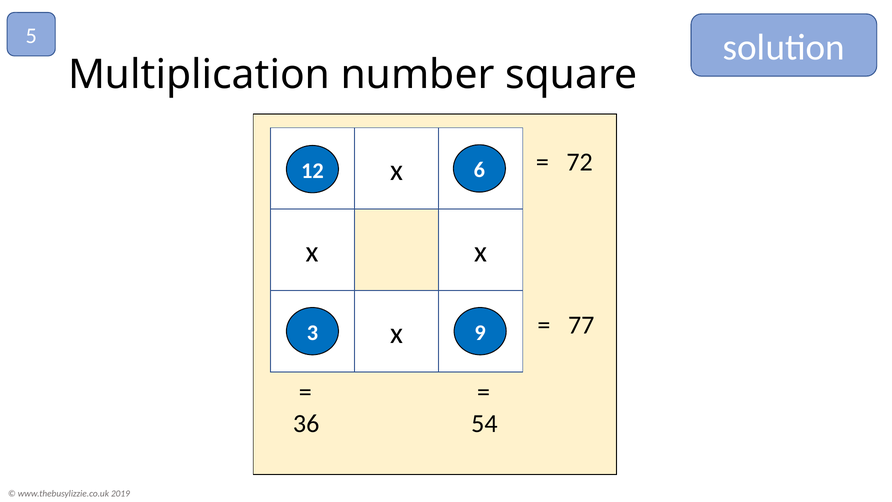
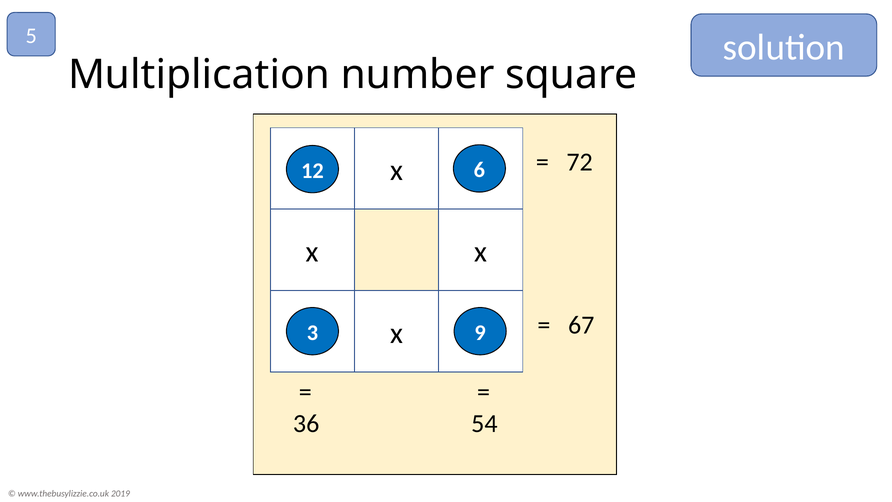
77: 77 -> 67
